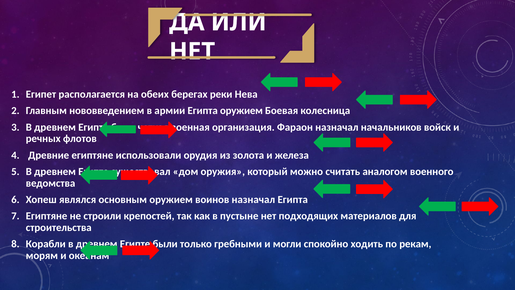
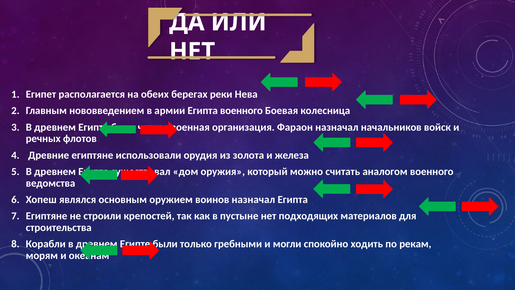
Египта оружием: оружием -> военного
